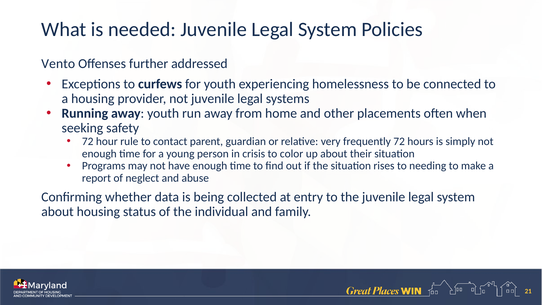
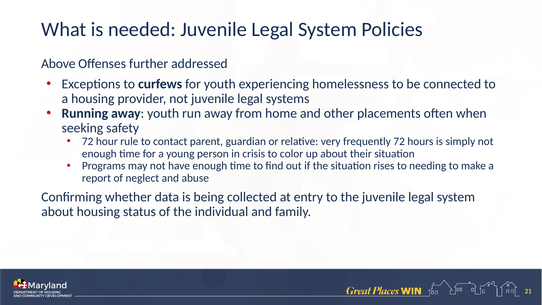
Vento: Vento -> Above
